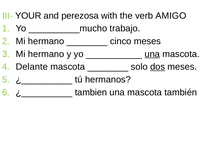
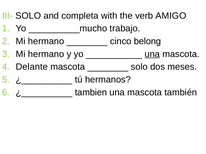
III- YOUR: YOUR -> SOLO
perezosa: perezosa -> completa
cinco meses: meses -> belong
dos underline: present -> none
